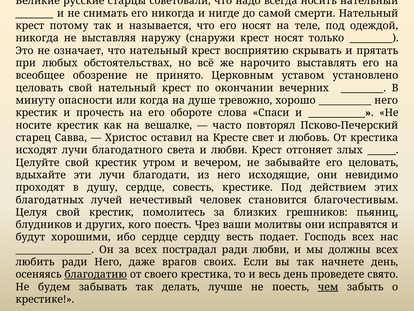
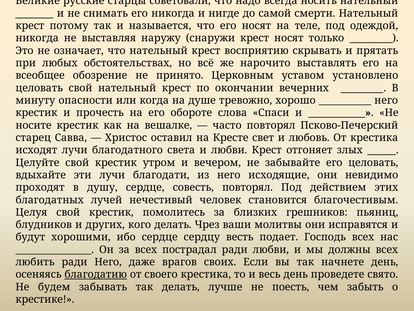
совесть крестике: крестике -> повторял
кого поесть: поесть -> делать
чем underline: present -> none
